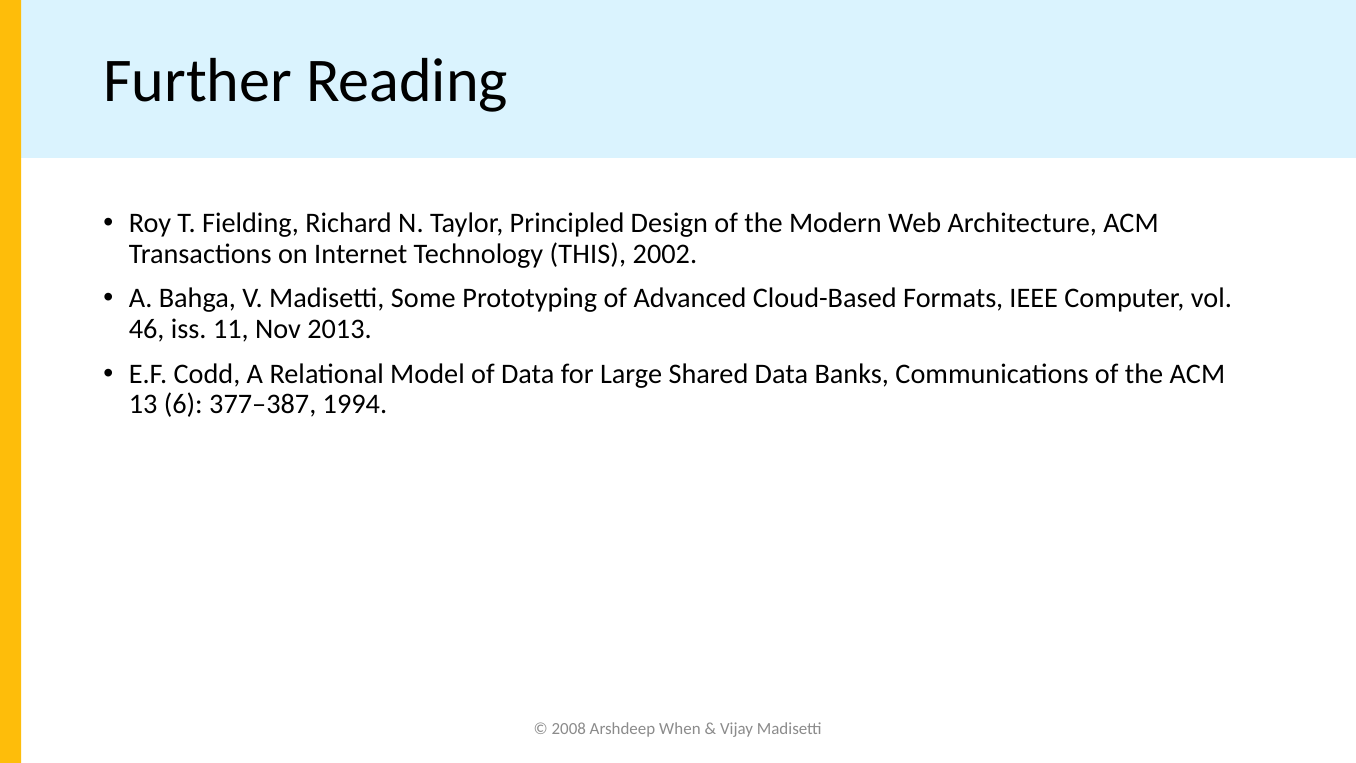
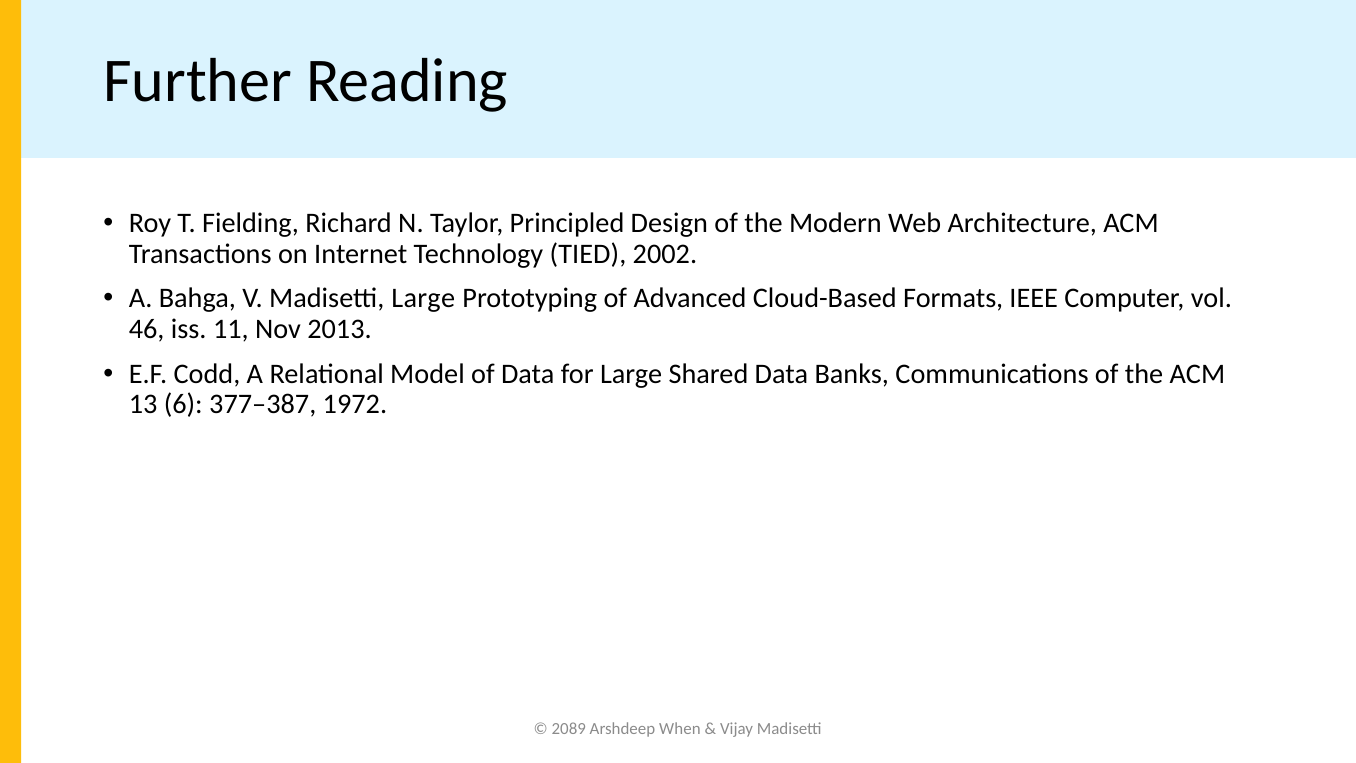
THIS: THIS -> TIED
Madisetti Some: Some -> Large
1994: 1994 -> 1972
2008: 2008 -> 2089
